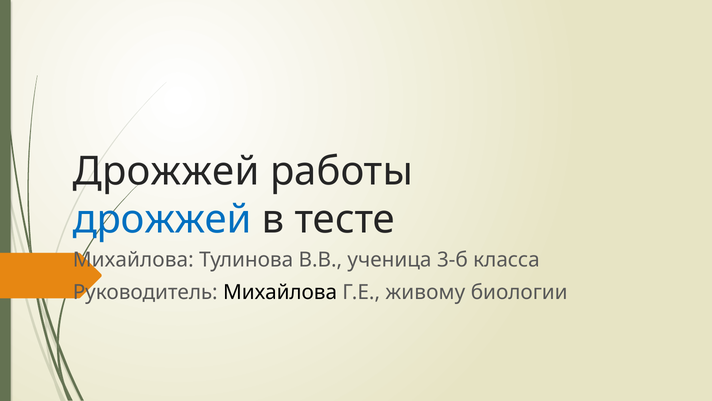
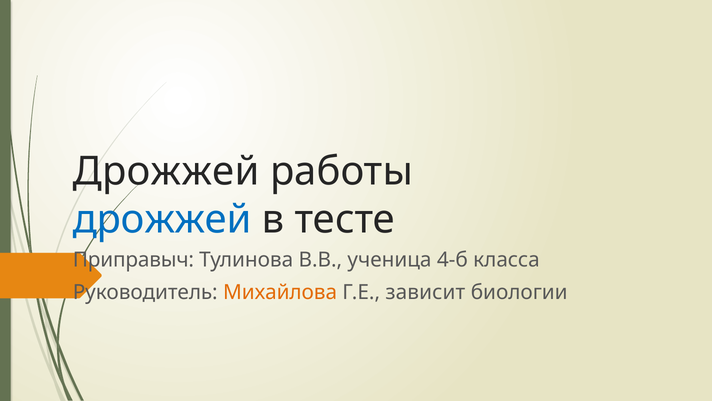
Михайлова at (133, 260): Михайлова -> Приправыч
3-б: 3-б -> 4-б
Михайлова at (280, 292) colour: black -> orange
живому: живому -> зависит
